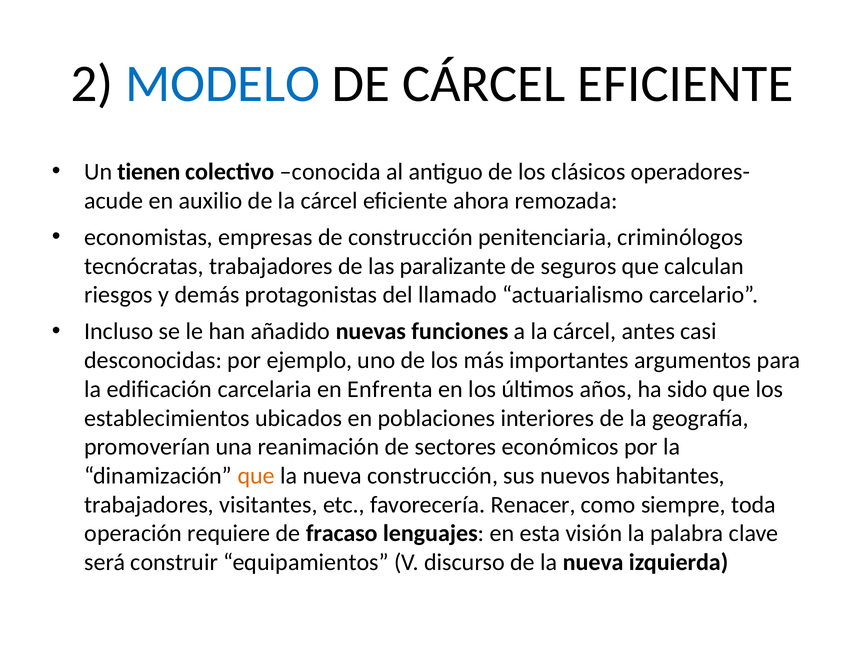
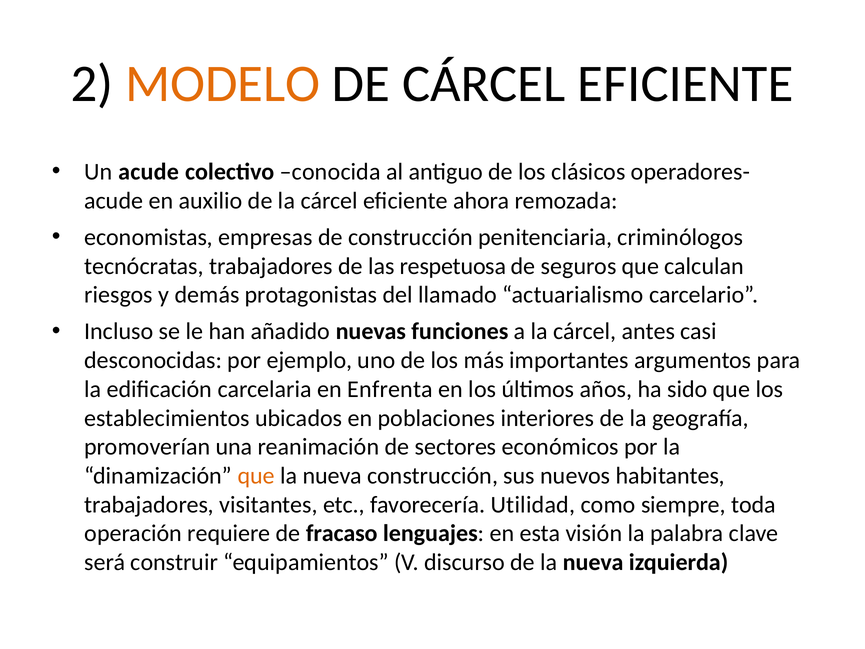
MODELO colour: blue -> orange
Un tienen: tienen -> acude
paralizante: paralizante -> respetuosa
Renacer: Renacer -> Utilidad
